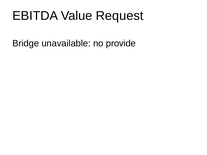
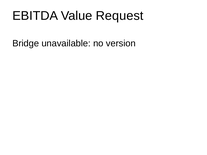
provide: provide -> version
